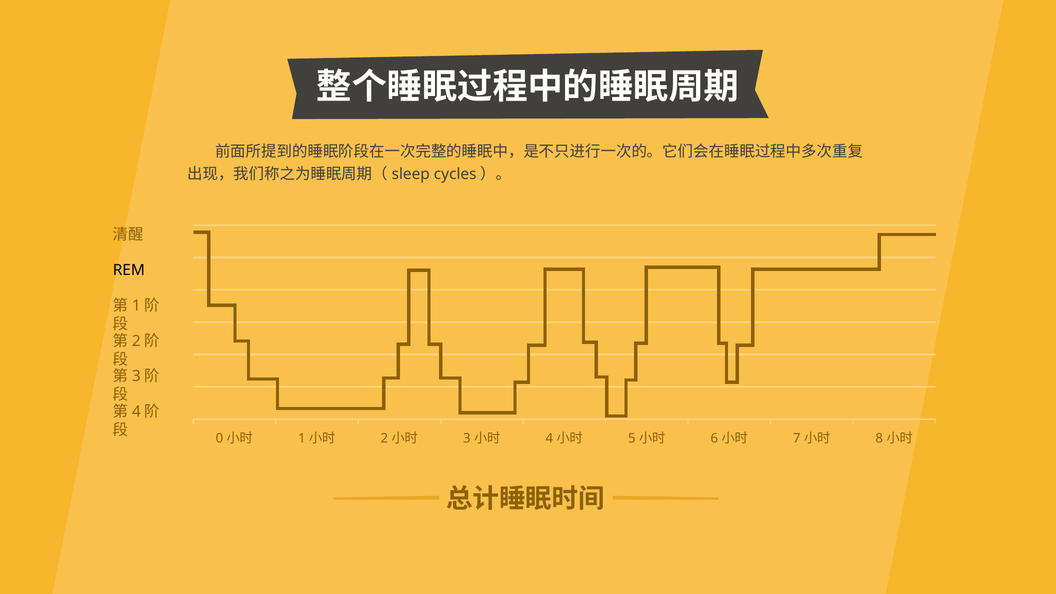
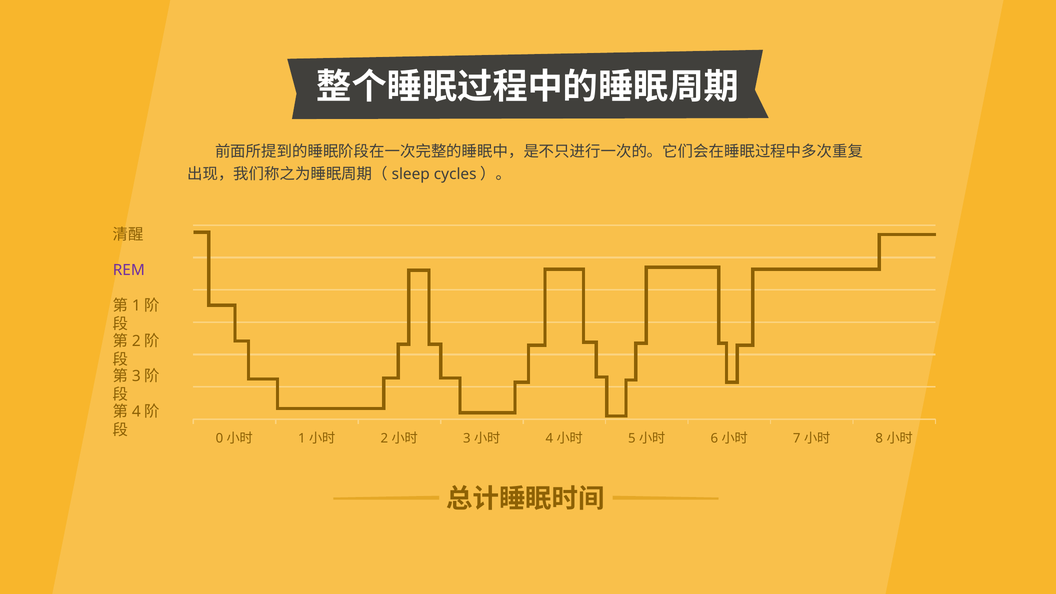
REM colour: black -> purple
